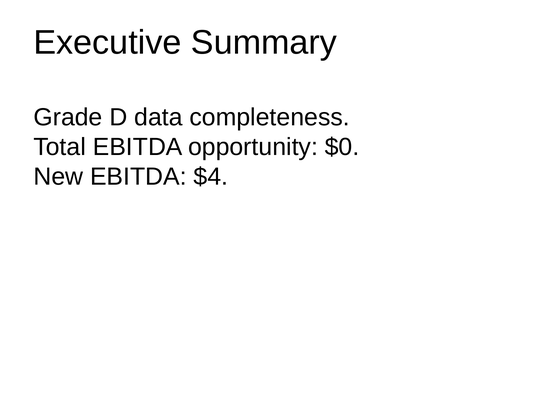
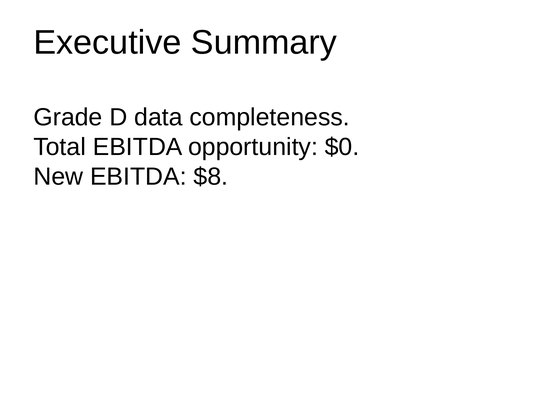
$4: $4 -> $8
